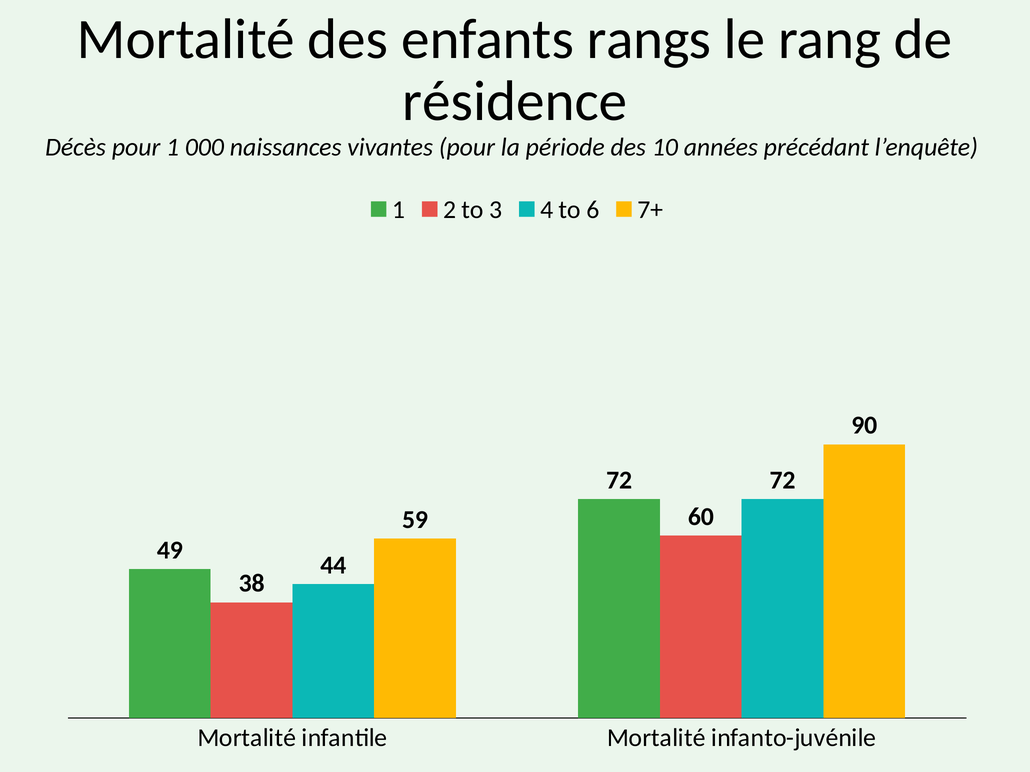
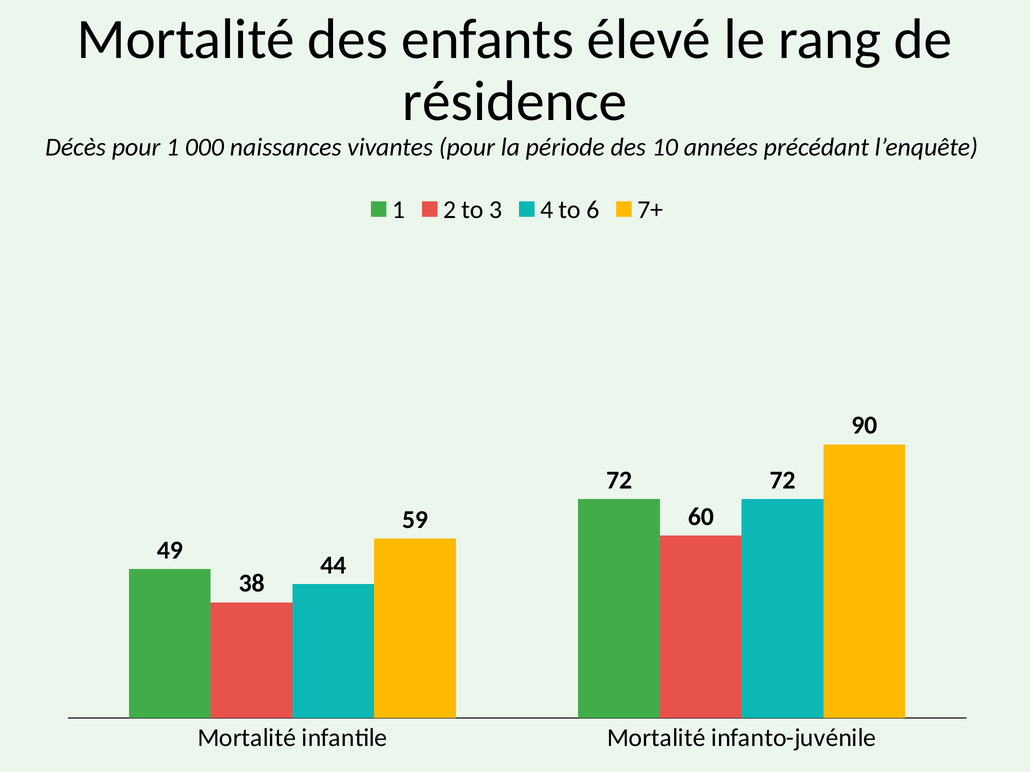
rangs: rangs -> élevé
